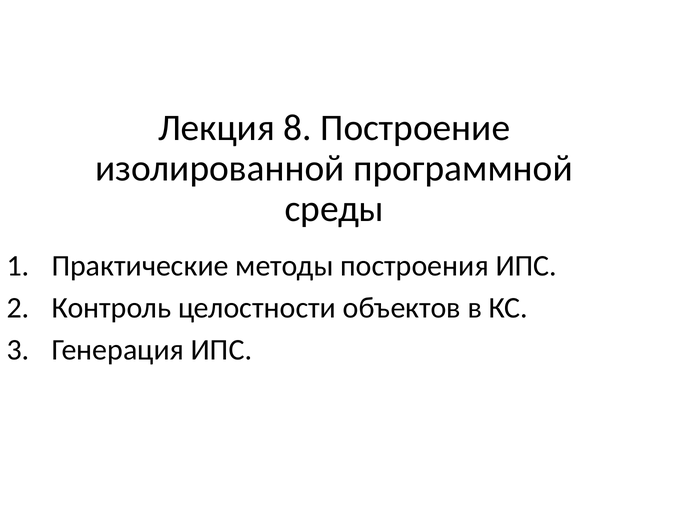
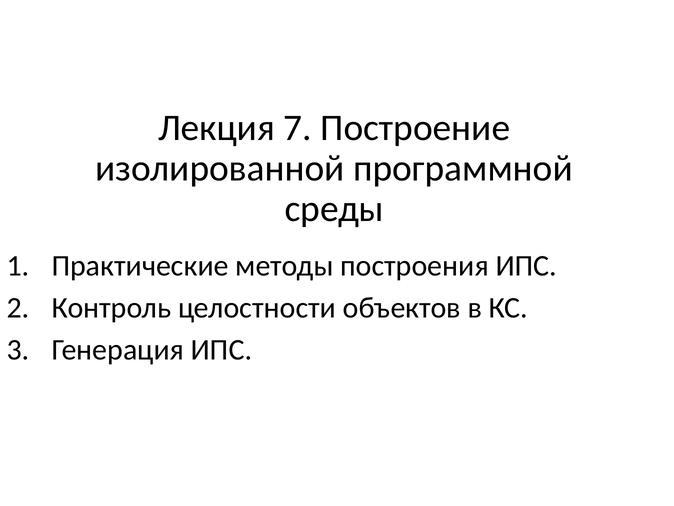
8: 8 -> 7
